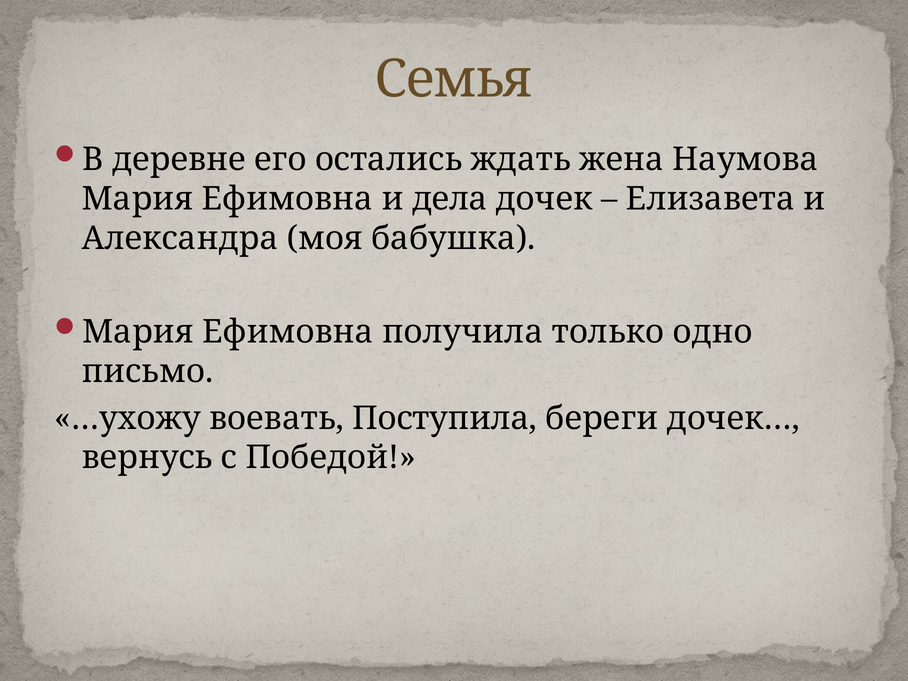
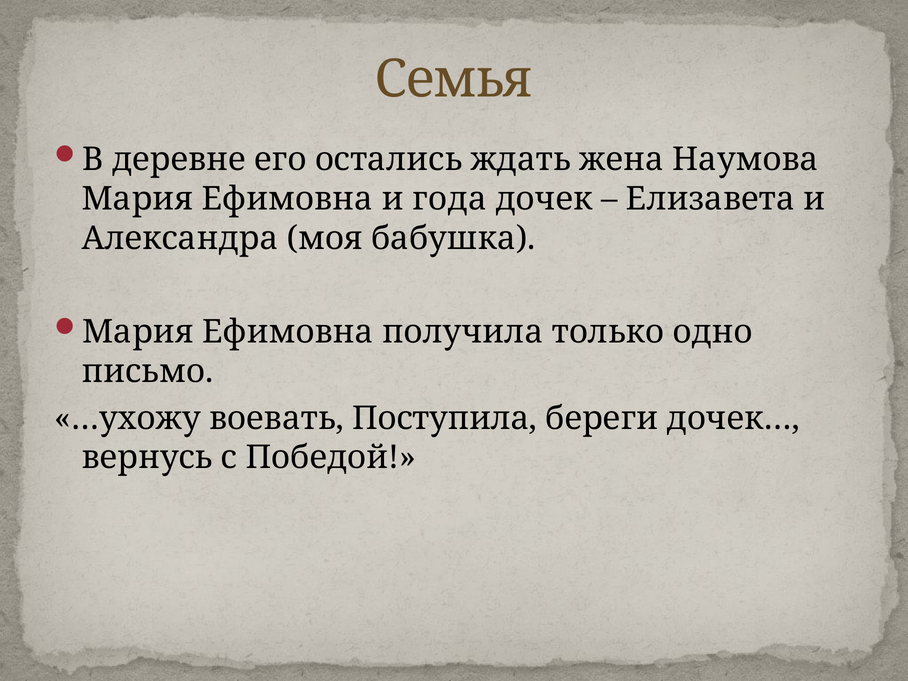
дела: дела -> года
